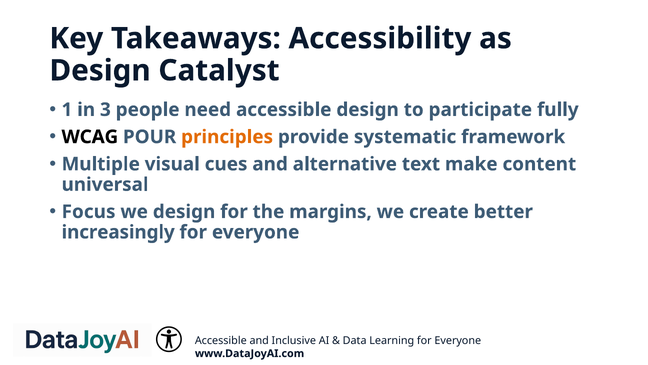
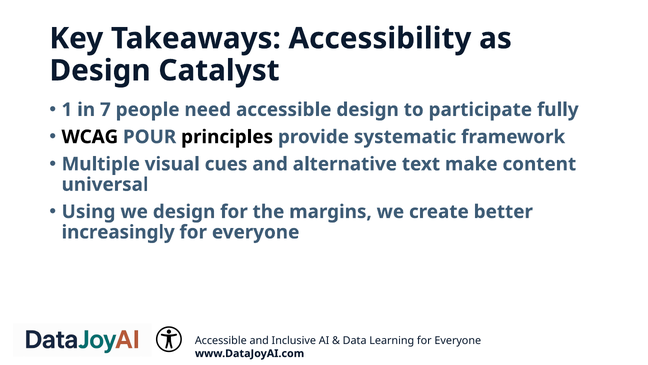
3: 3 -> 7
principles colour: orange -> black
Focus: Focus -> Using
